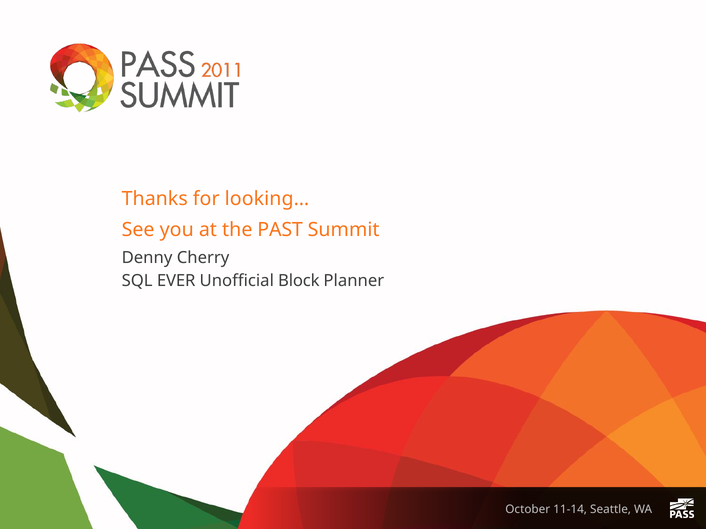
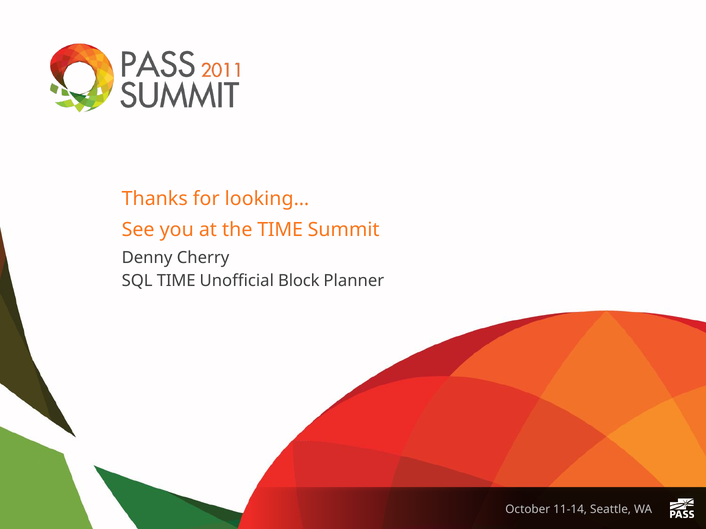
the PAST: PAST -> TIME
SQL EVER: EVER -> TIME
